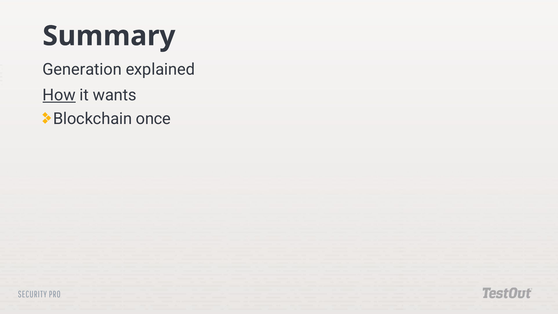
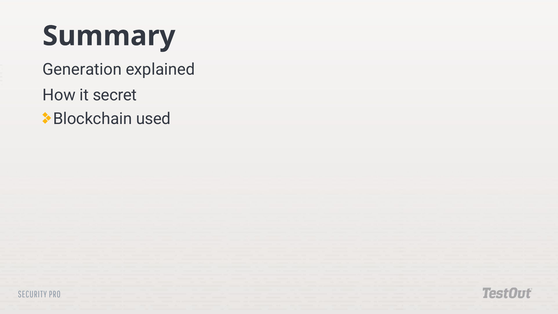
How underline: present -> none
wants: wants -> secret
once: once -> used
